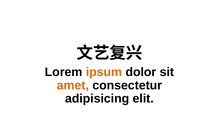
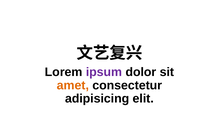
ipsum colour: orange -> purple
